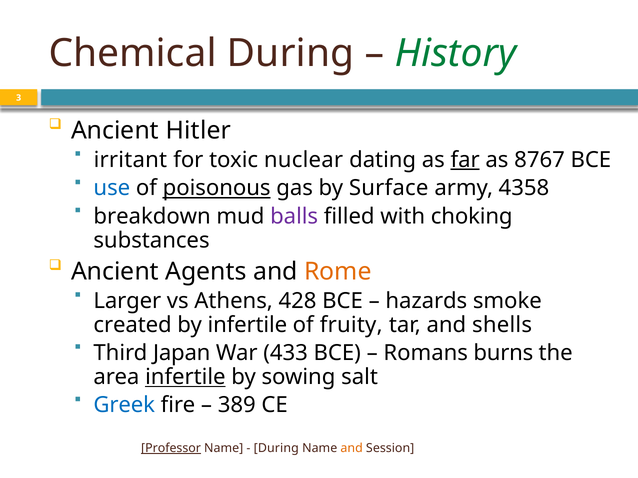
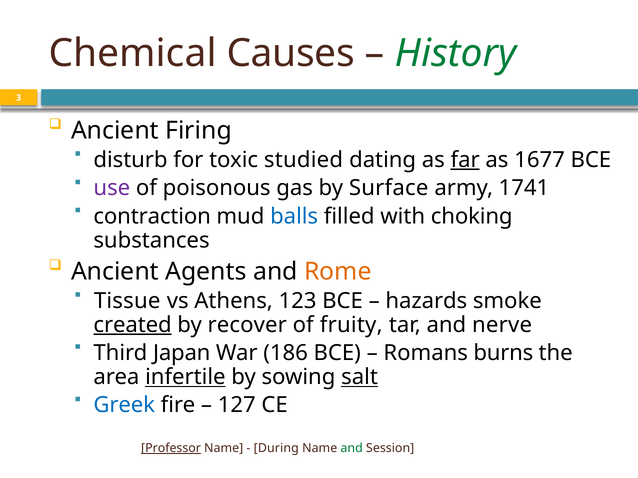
Chemical During: During -> Causes
Hitler: Hitler -> Firing
irritant: irritant -> disturb
nuclear: nuclear -> studied
8767: 8767 -> 1677
use colour: blue -> purple
poisonous underline: present -> none
4358: 4358 -> 1741
breakdown: breakdown -> contraction
balls colour: purple -> blue
Larger: Larger -> Tissue
428: 428 -> 123
created underline: none -> present
by infertile: infertile -> recover
shells: shells -> nerve
433: 433 -> 186
salt underline: none -> present
389: 389 -> 127
and at (352, 449) colour: orange -> green
